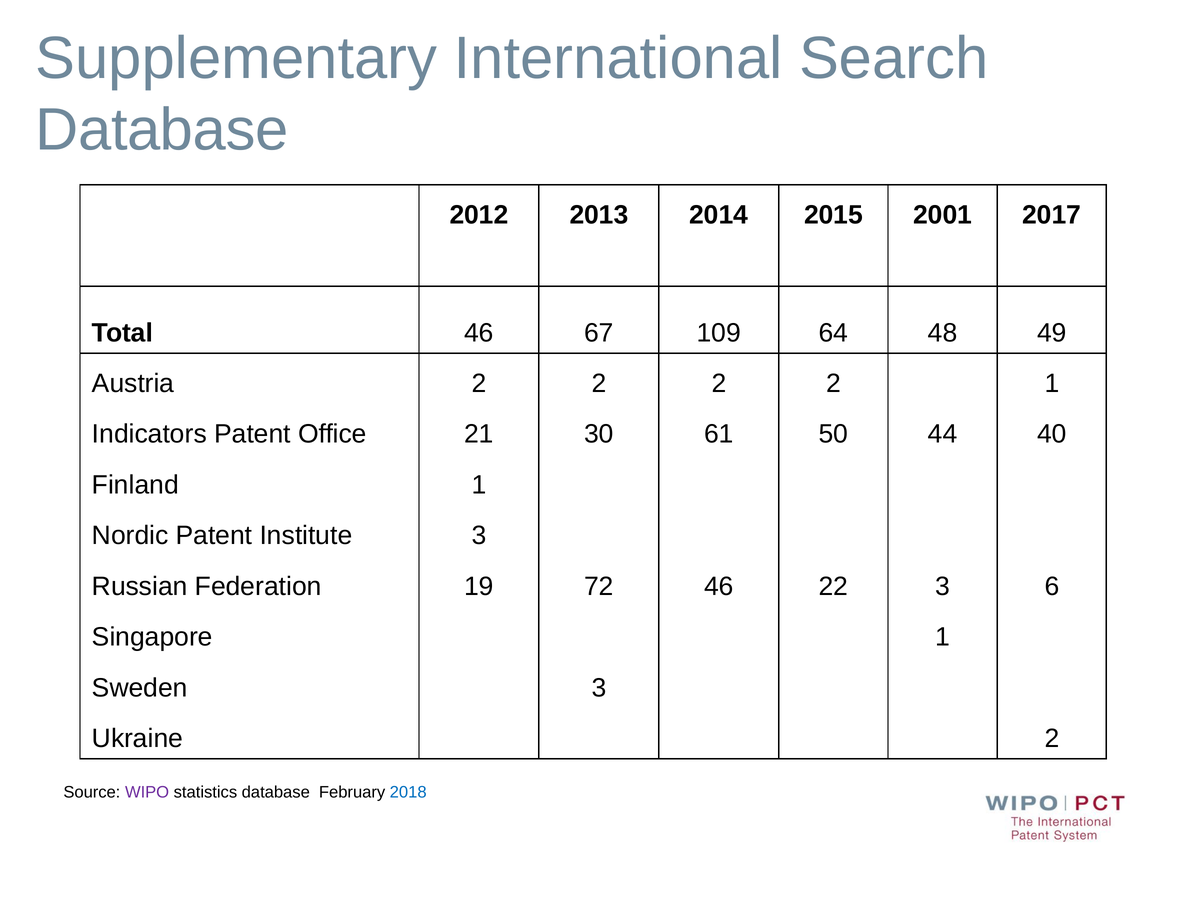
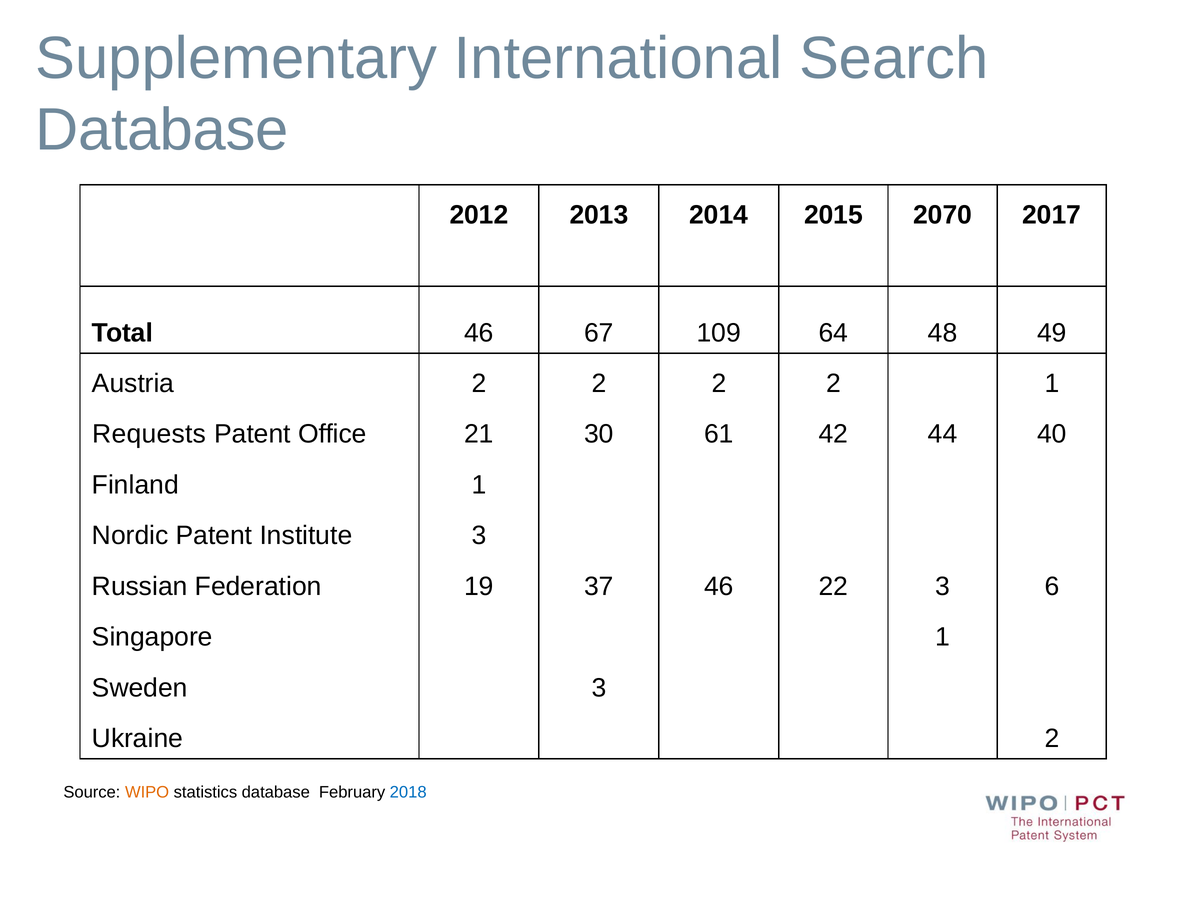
2001: 2001 -> 2070
Indicators: Indicators -> Requests
50: 50 -> 42
72: 72 -> 37
WIPO colour: purple -> orange
